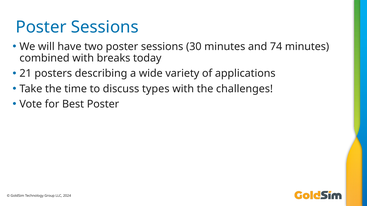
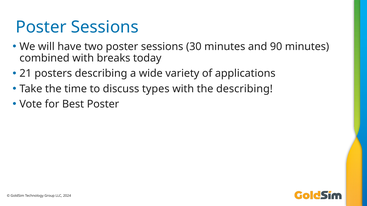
74: 74 -> 90
the challenges: challenges -> describing
